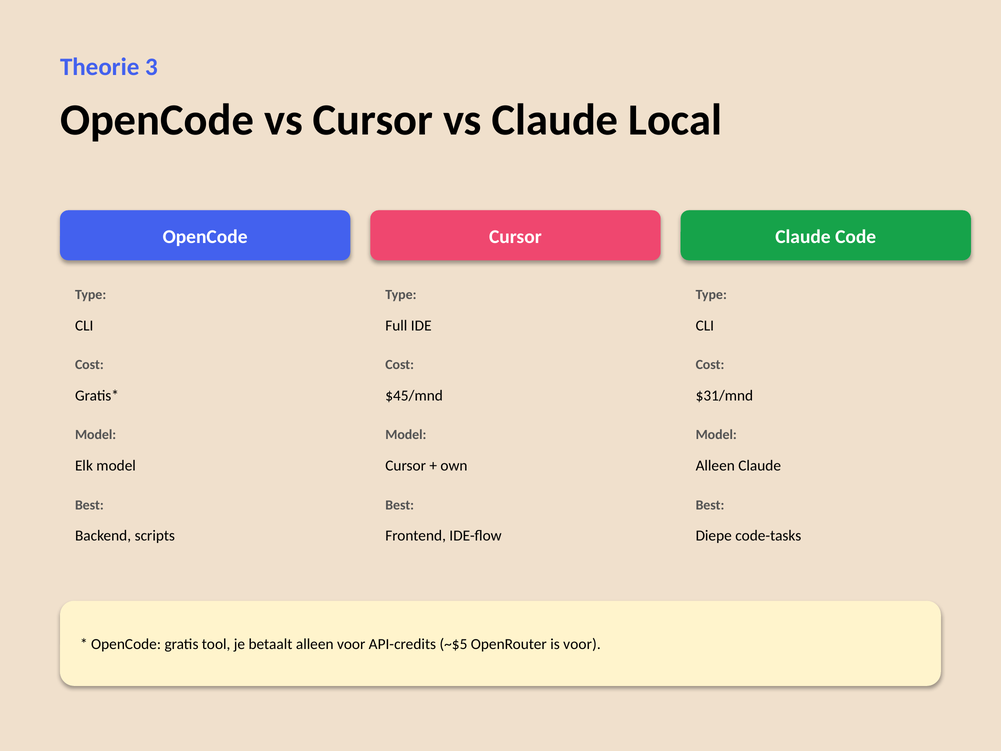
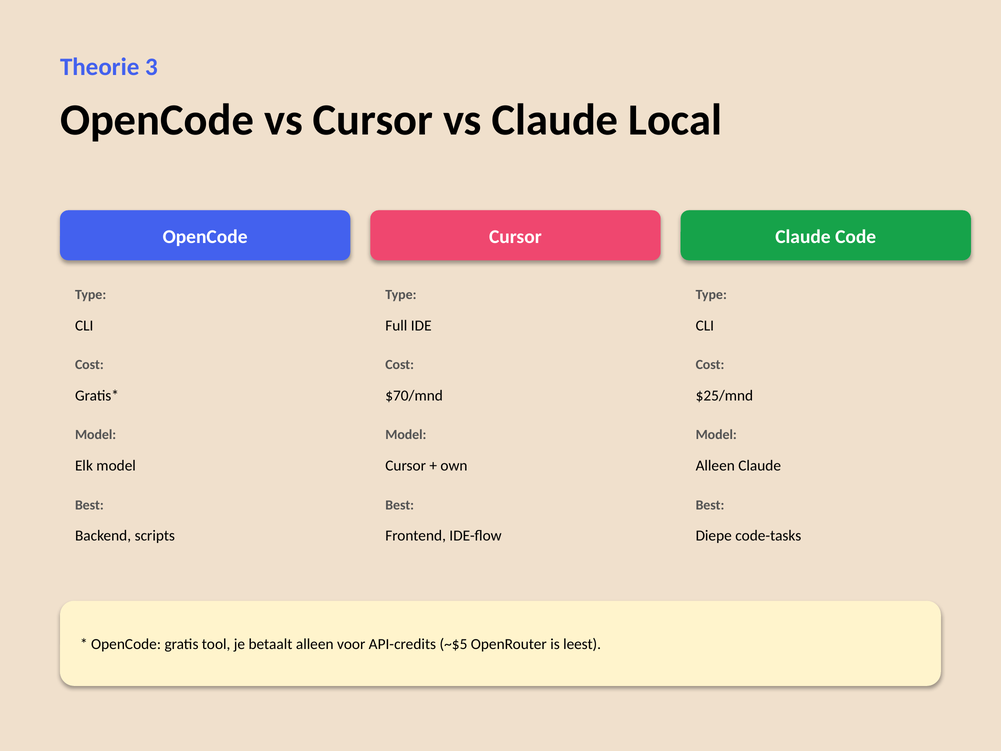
$45/mnd: $45/mnd -> $70/mnd
$31/mnd: $31/mnd -> $25/mnd
is voor: voor -> leest
